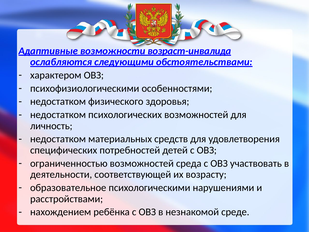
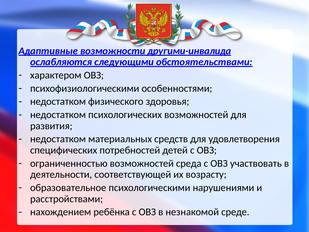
возраст-инвалида: возраст-инвалида -> другими-инвалида
личность: личность -> развития
